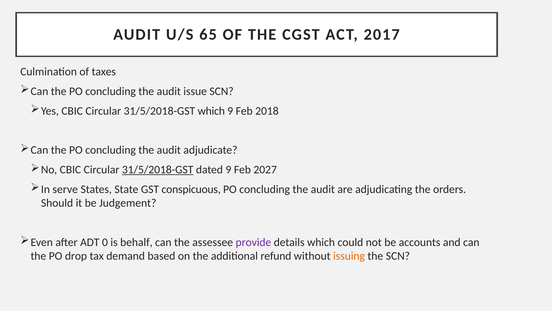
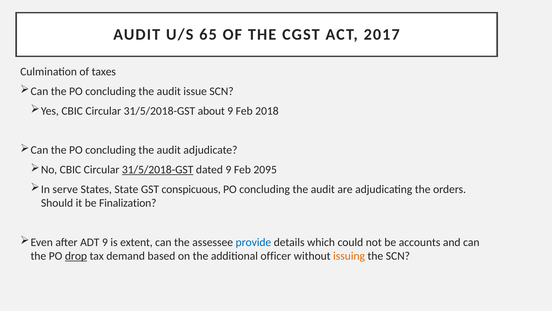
31/5/2018-GST which: which -> about
2027: 2027 -> 2095
Judgement: Judgement -> Finalization
ADT 0: 0 -> 9
behalf: behalf -> extent
provide colour: purple -> blue
drop underline: none -> present
refund: refund -> officer
